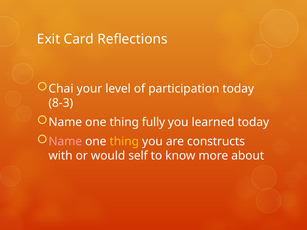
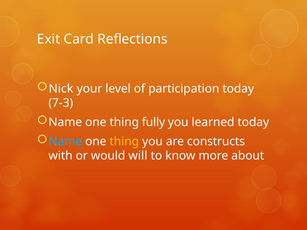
Chai: Chai -> Nick
8-3: 8-3 -> 7-3
Name at (65, 142) colour: pink -> light blue
self: self -> will
